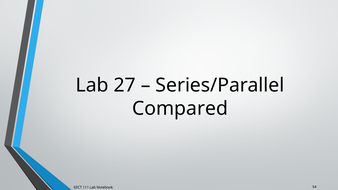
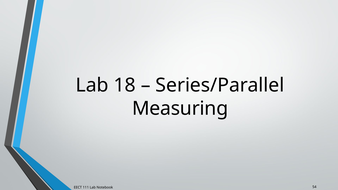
27: 27 -> 18
Compared: Compared -> Measuring
